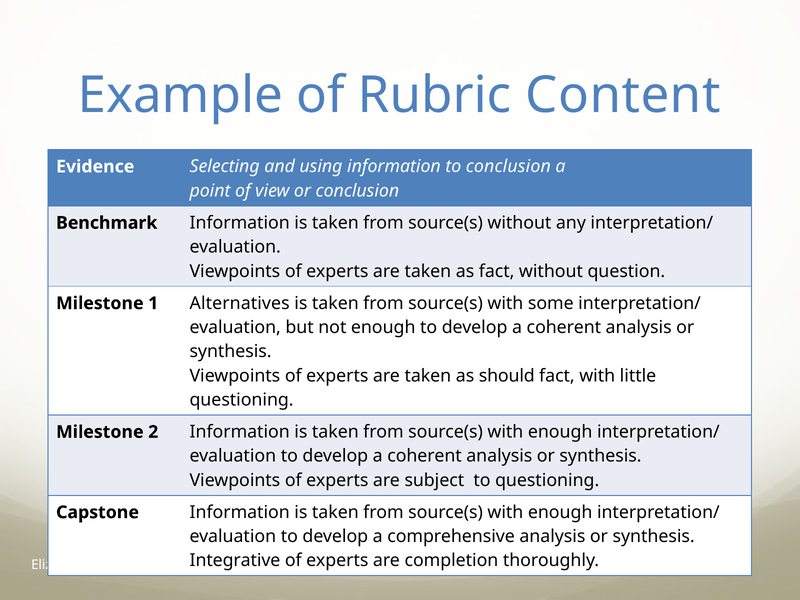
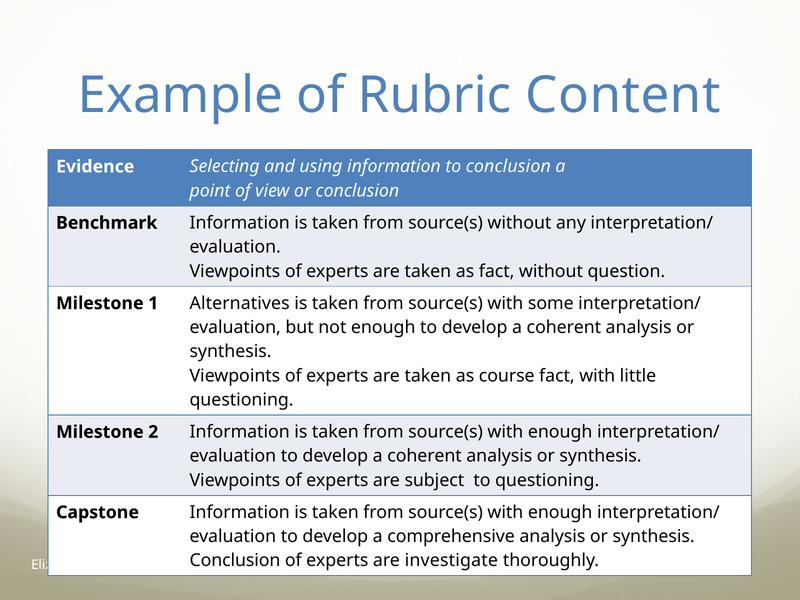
should: should -> course
Integrative at (235, 561): Integrative -> Conclusion
completion: completion -> investigate
